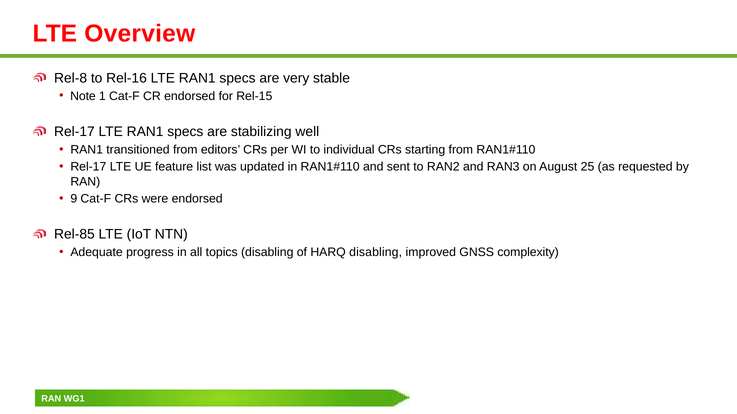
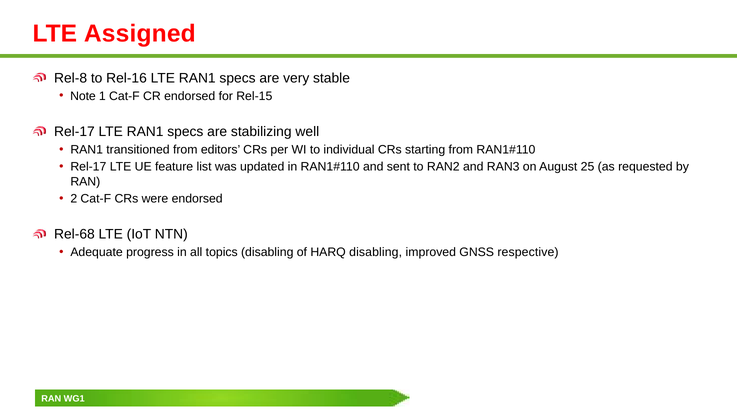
Overview: Overview -> Assigned
9: 9 -> 2
Rel-85: Rel-85 -> Rel-68
complexity: complexity -> respective
